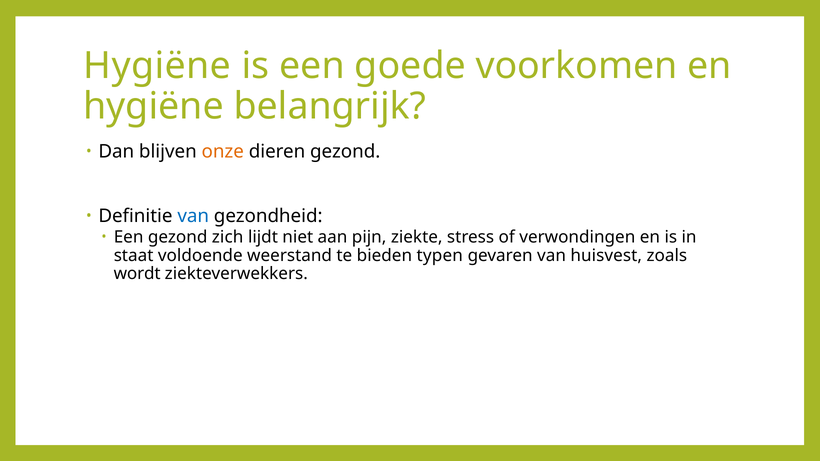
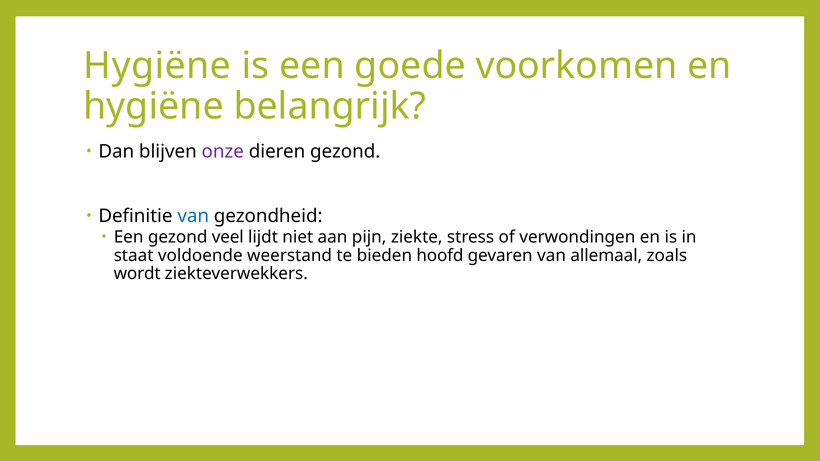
onze colour: orange -> purple
zich: zich -> veel
typen: typen -> hoofd
huisvest: huisvest -> allemaal
